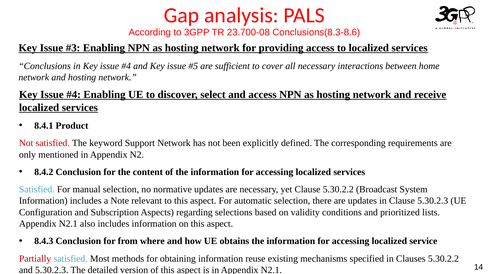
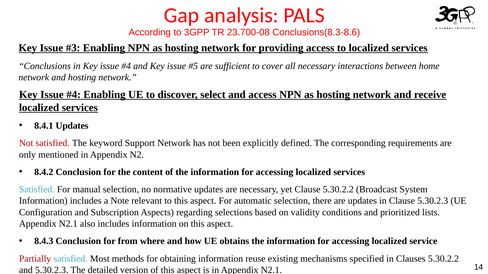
8.4.1 Product: Product -> Updates
